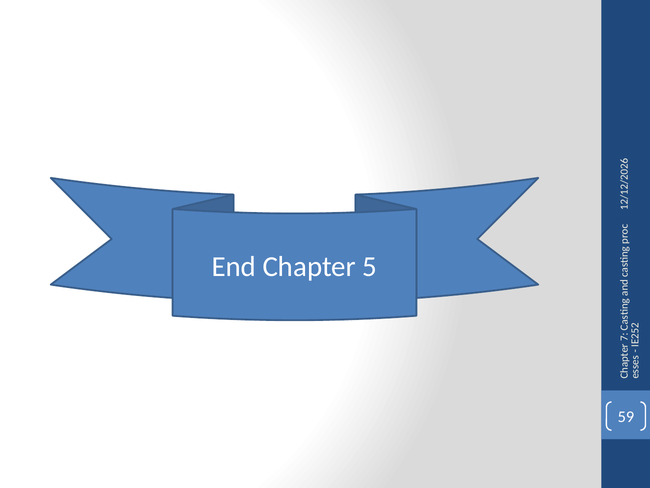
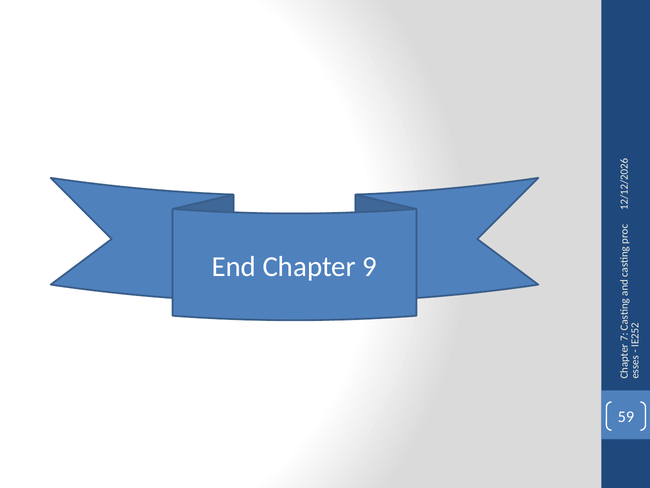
Chapter 5: 5 -> 9
